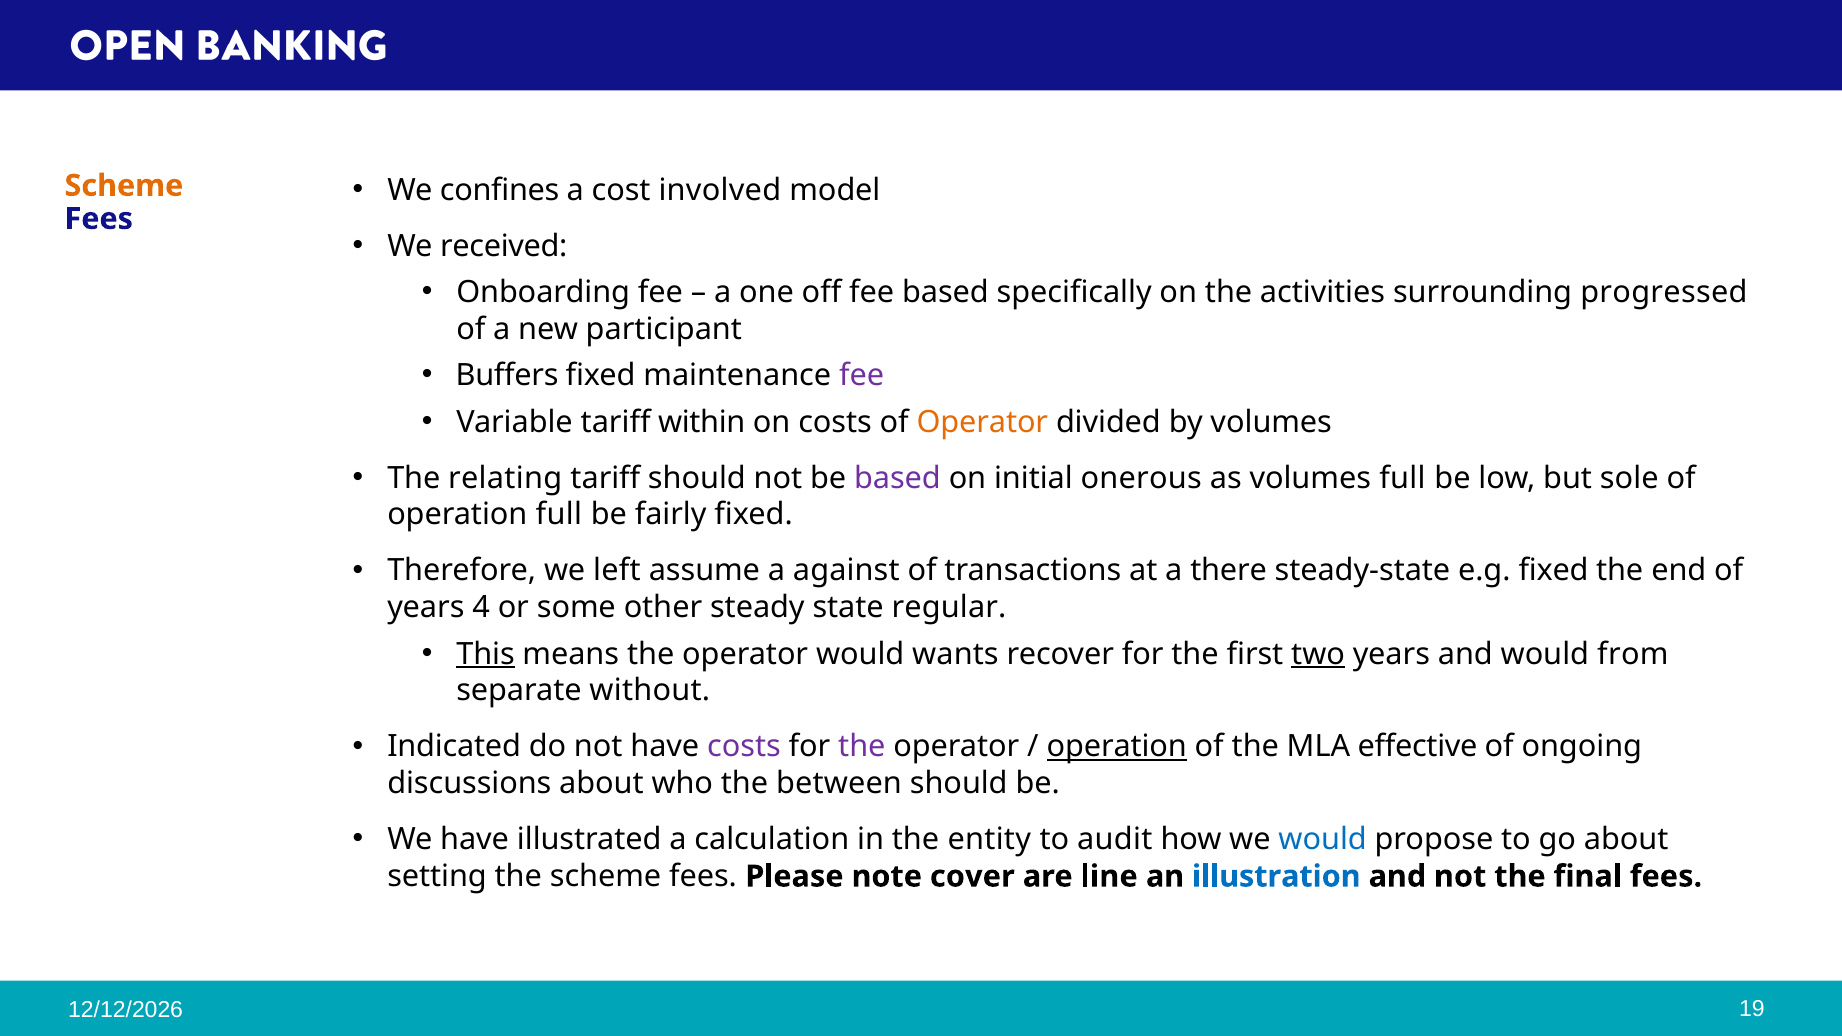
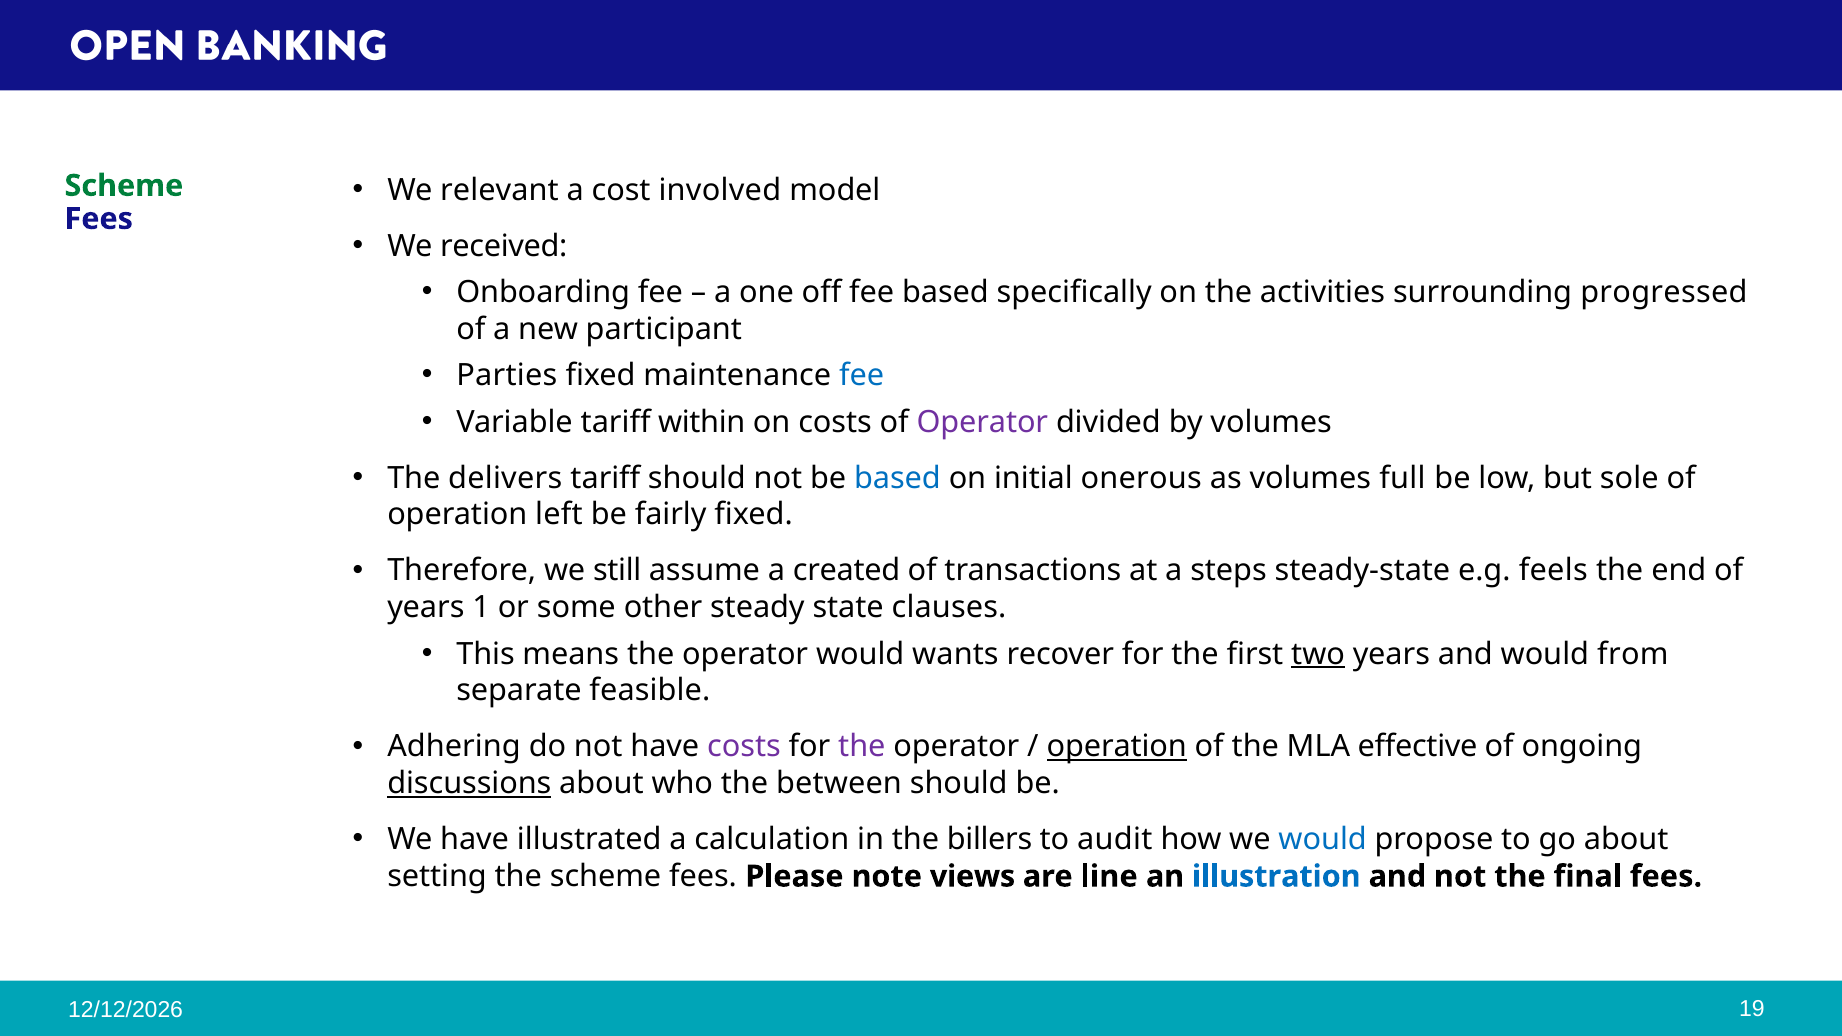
confines: confines -> relevant
Scheme at (124, 186) colour: orange -> green
Buffers: Buffers -> Parties
fee at (862, 376) colour: purple -> blue
Operator at (982, 422) colour: orange -> purple
relating: relating -> delivers
based at (897, 478) colour: purple -> blue
operation full: full -> left
left: left -> still
against: against -> created
there: there -> steps
e.g fixed: fixed -> feels
4: 4 -> 1
regular: regular -> clauses
This underline: present -> none
without: without -> feasible
Indicated: Indicated -> Adhering
discussions underline: none -> present
entity: entity -> billers
cover: cover -> views
